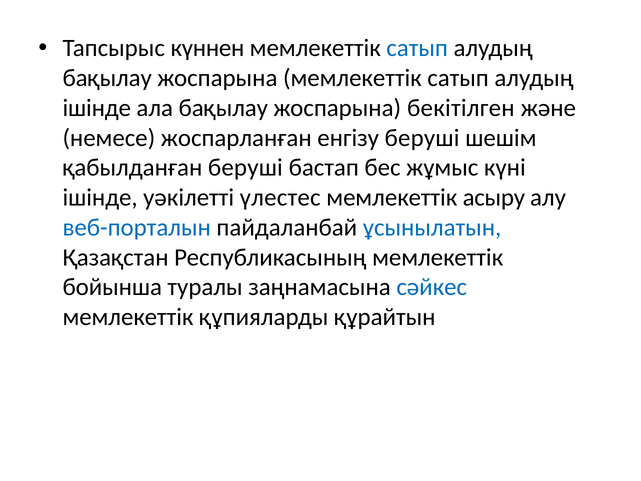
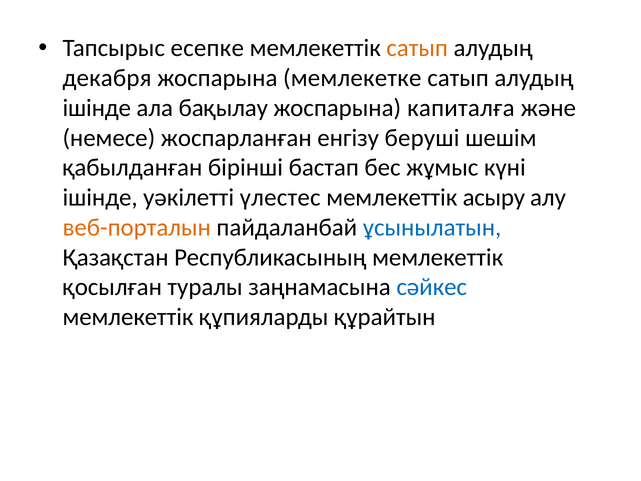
күннен: күннен -> есепке
сатып at (417, 48) colour: blue -> orange
бақылау at (107, 78): бақылау -> декабря
мемлекеттiк: мемлекеттiк -> мемлекетке
бекітілген: бекітілген -> капиталға
қабылданған беруші: беруші -> бірінші
веб-порталын colour: blue -> orange
бойынша: бойынша -> қосылған
